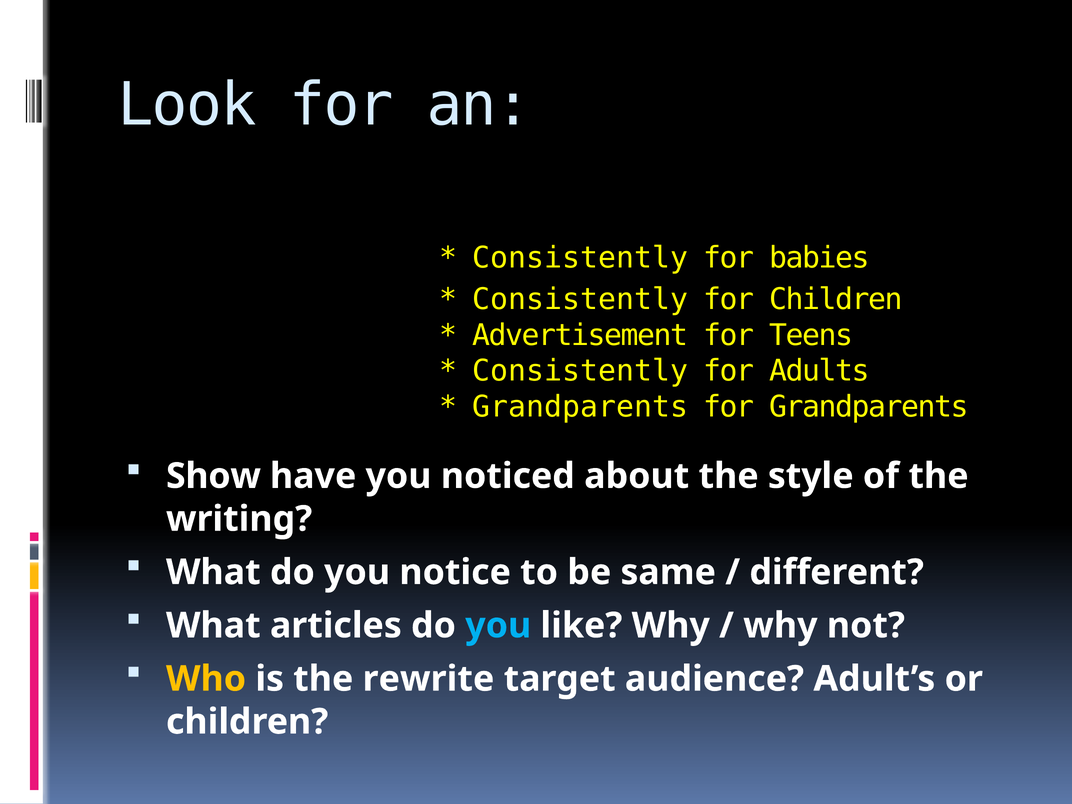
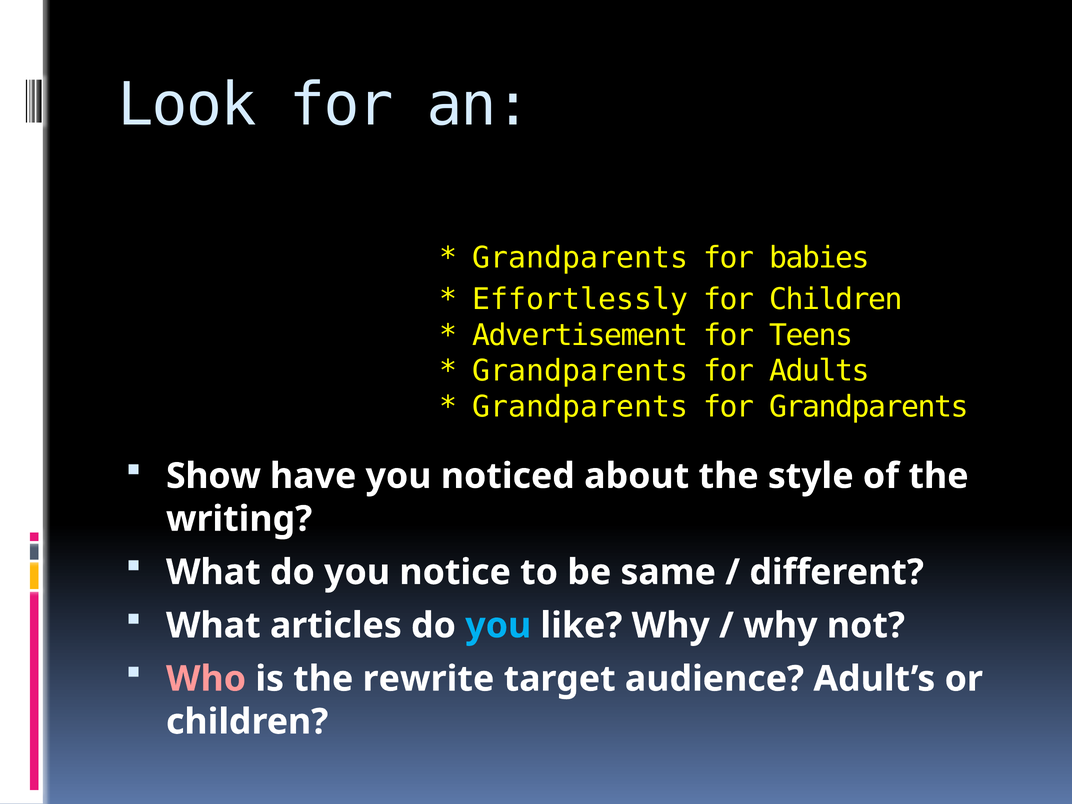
Consistently at (580, 258): Consistently -> Grandparents
Consistently at (580, 300): Consistently -> Effortlessly
Consistently at (580, 371): Consistently -> Grandparents
Who colour: yellow -> pink
